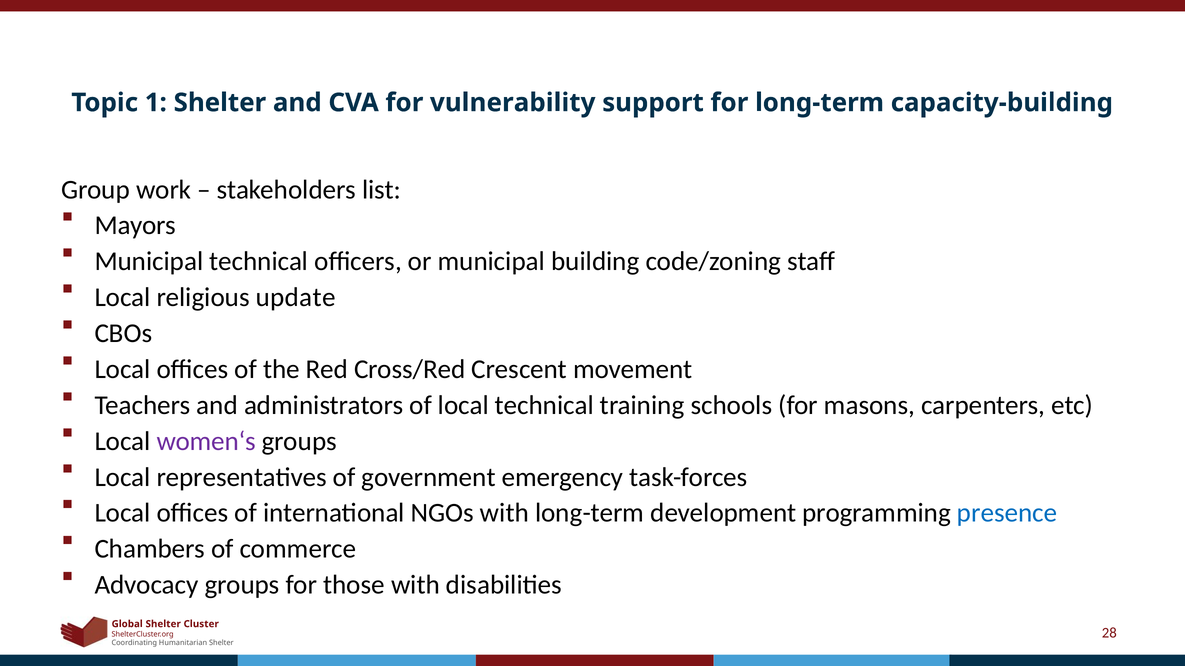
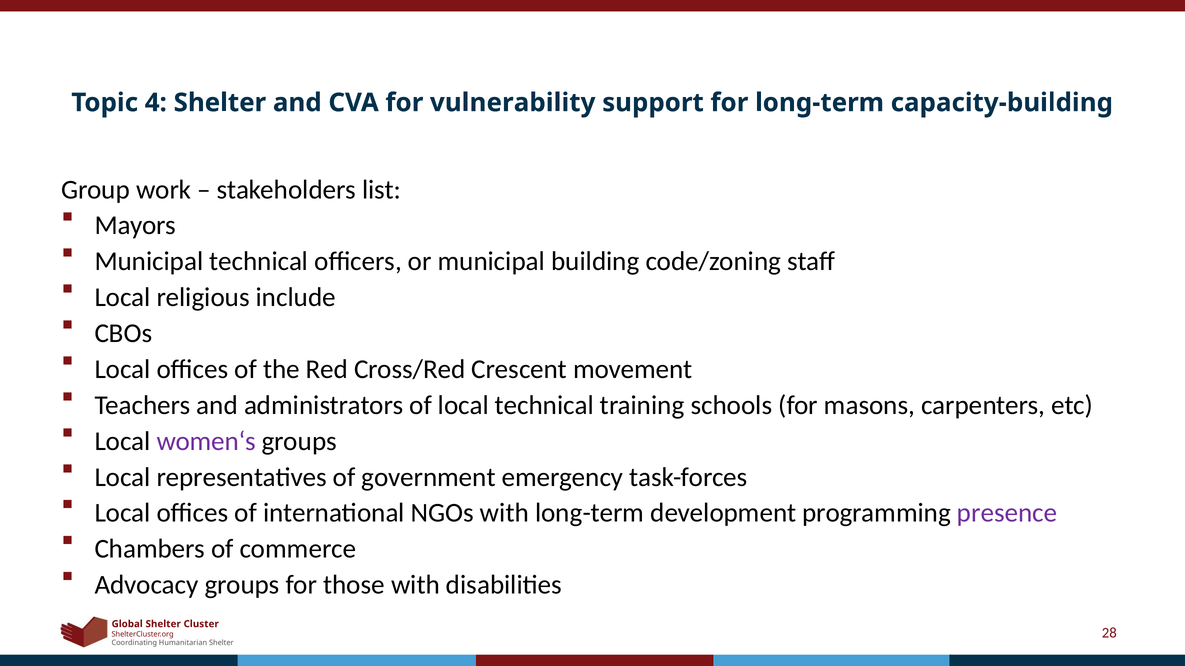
1: 1 -> 4
update: update -> include
presence colour: blue -> purple
